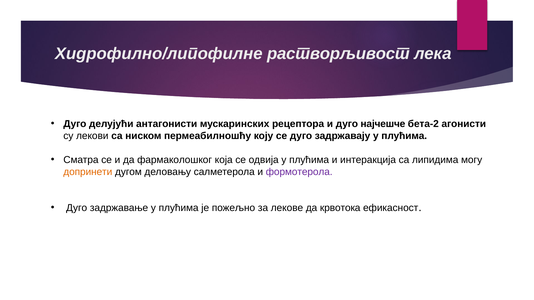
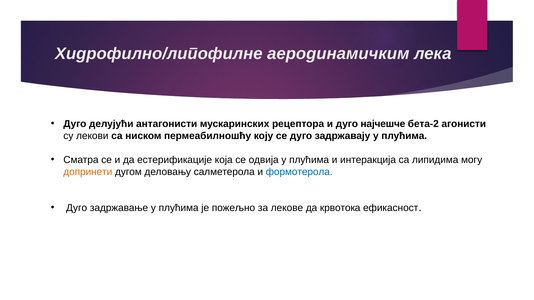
растворљивост: растворљивост -> аеродинамичким
фармаколошког: фармаколошког -> естерификације
формотерола colour: purple -> blue
